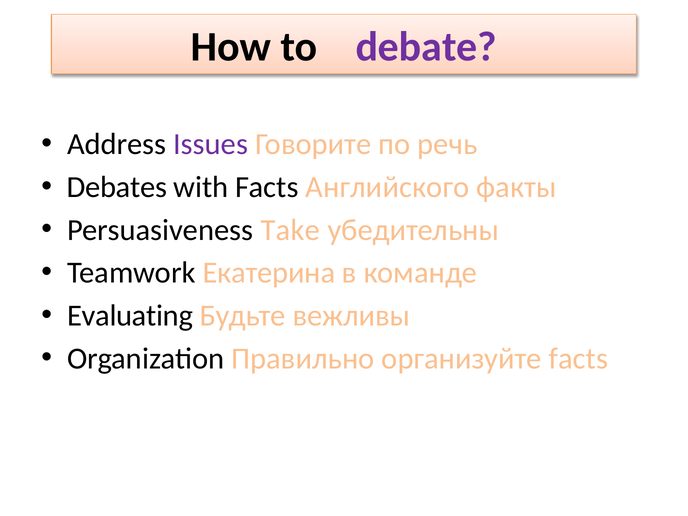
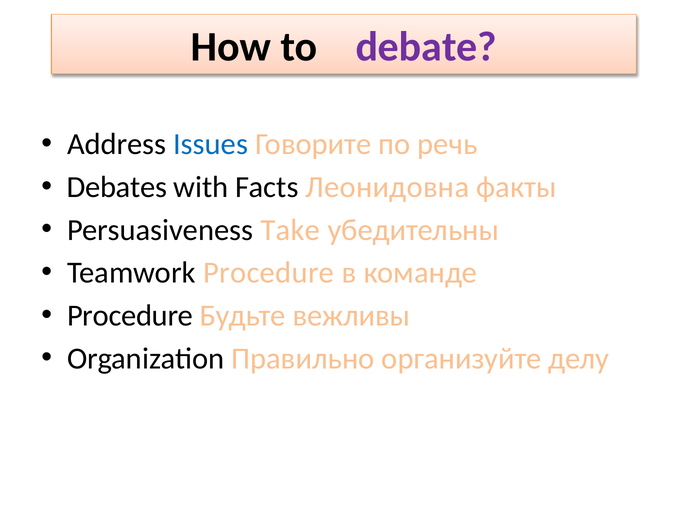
Issues colour: purple -> blue
Английского: Английского -> Леонидовна
Teamwork Екатерина: Екатерина -> Procedure
Evaluating at (130, 316): Evaluating -> Procedure
организуйте facts: facts -> делу
